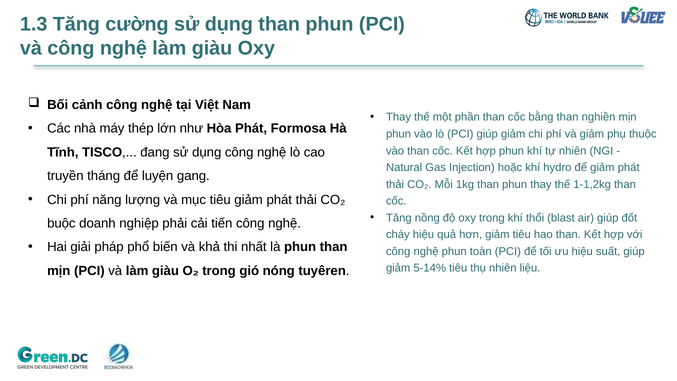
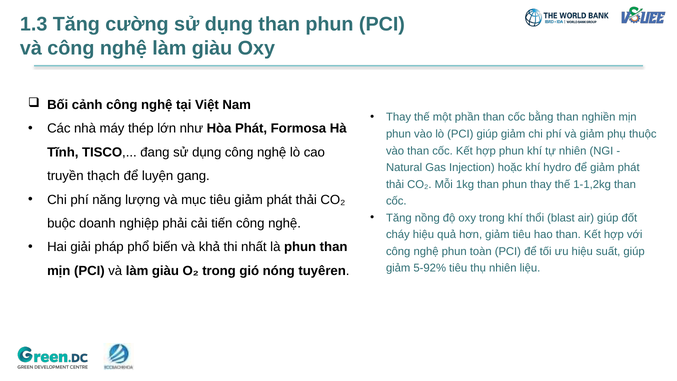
tháng: tháng -> thạch
5-14%: 5-14% -> 5-92%
